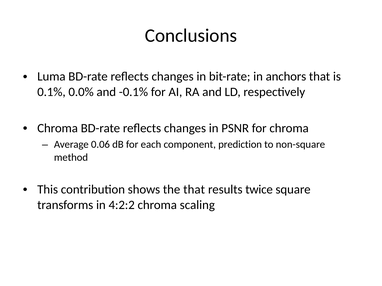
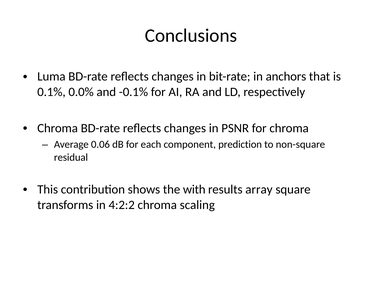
method: method -> residual
the that: that -> with
twice: twice -> array
